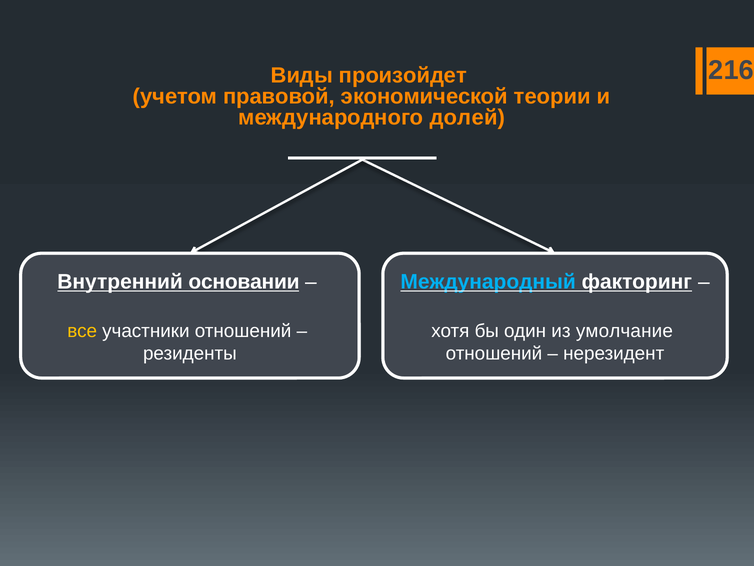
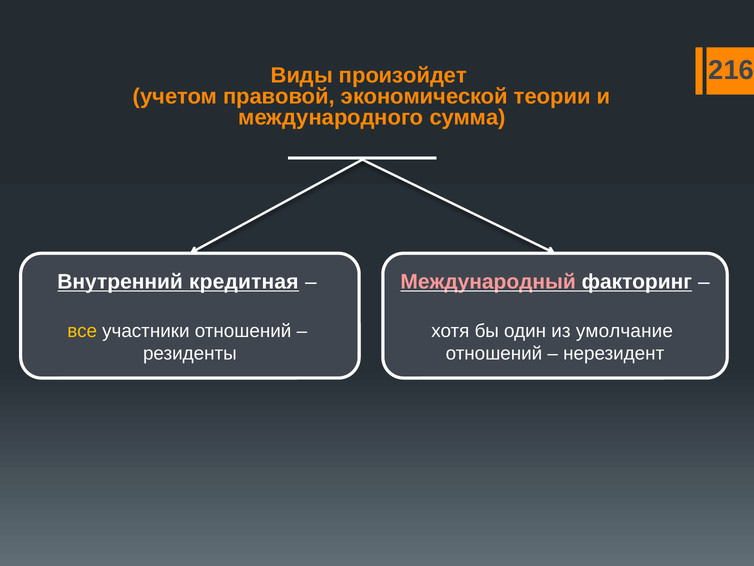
долей: долей -> сумма
основании: основании -> кредитная
Международный colour: light blue -> pink
